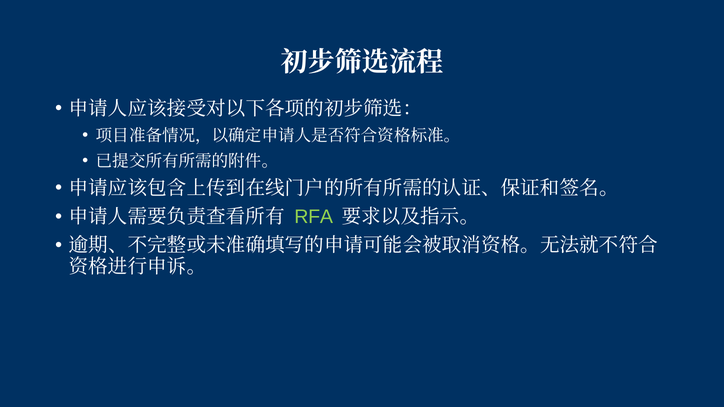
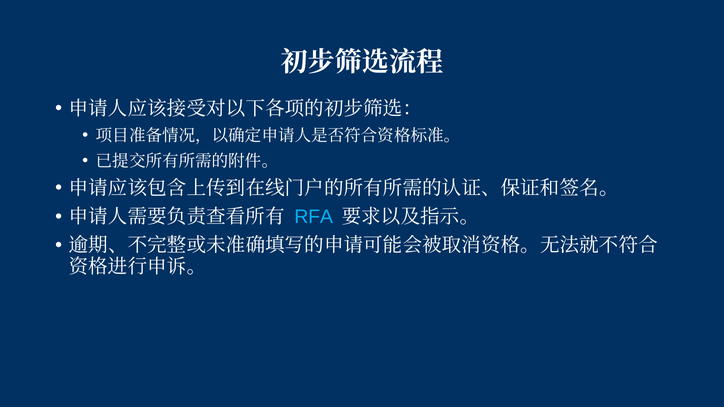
RFA colour: light green -> light blue
